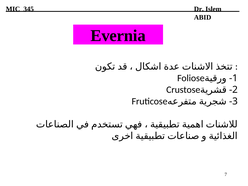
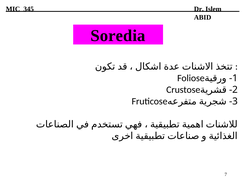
Evernia: Evernia -> Soredia
